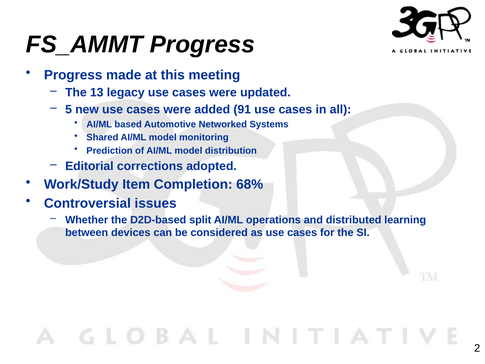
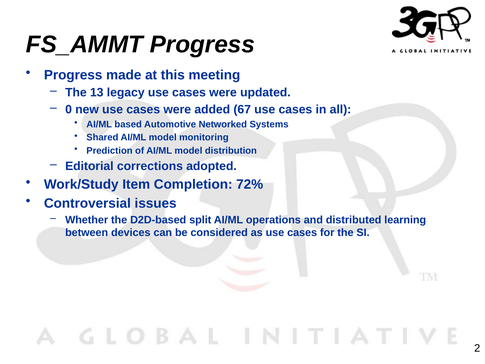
5: 5 -> 0
91: 91 -> 67
68%: 68% -> 72%
